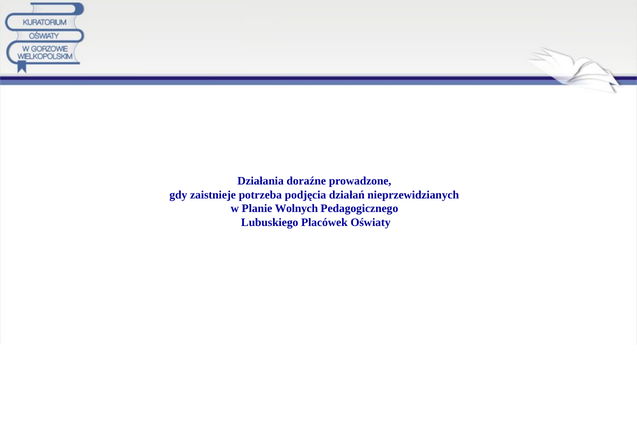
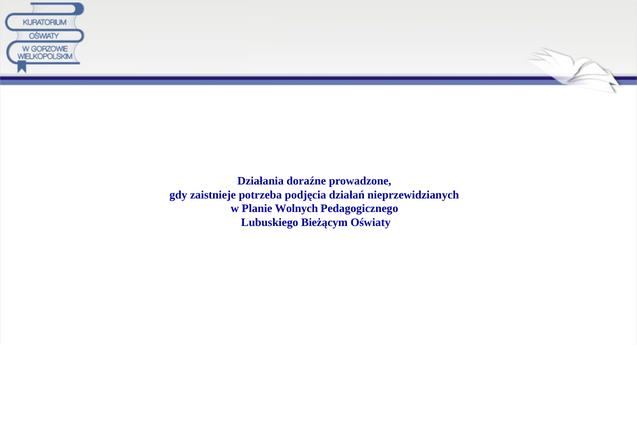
Placówek: Placówek -> Bieżącym
